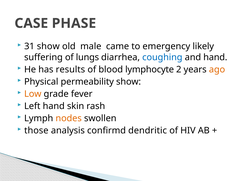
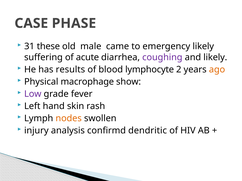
31 show: show -> these
lungs: lungs -> acute
coughing colour: blue -> purple
and hand: hand -> likely
permeability: permeability -> macrophage
Low colour: orange -> purple
those: those -> injury
